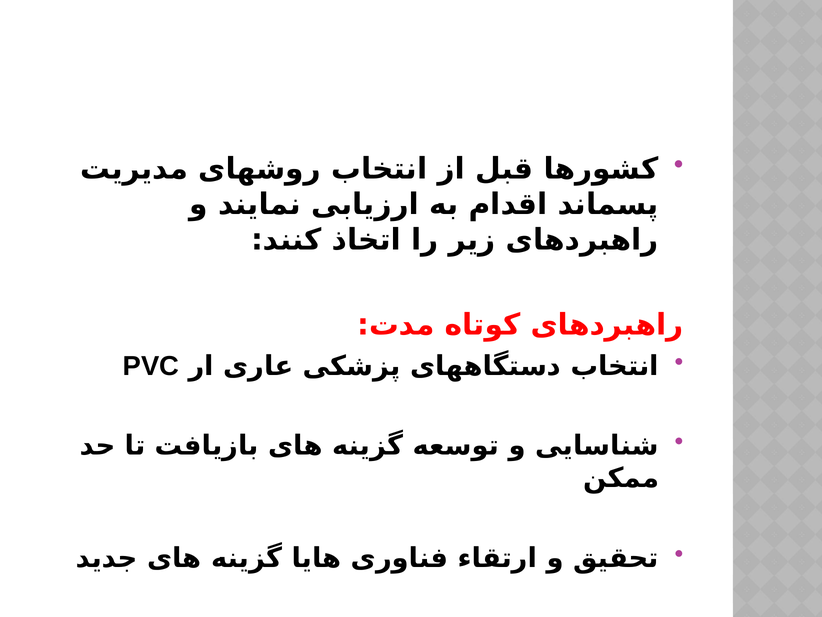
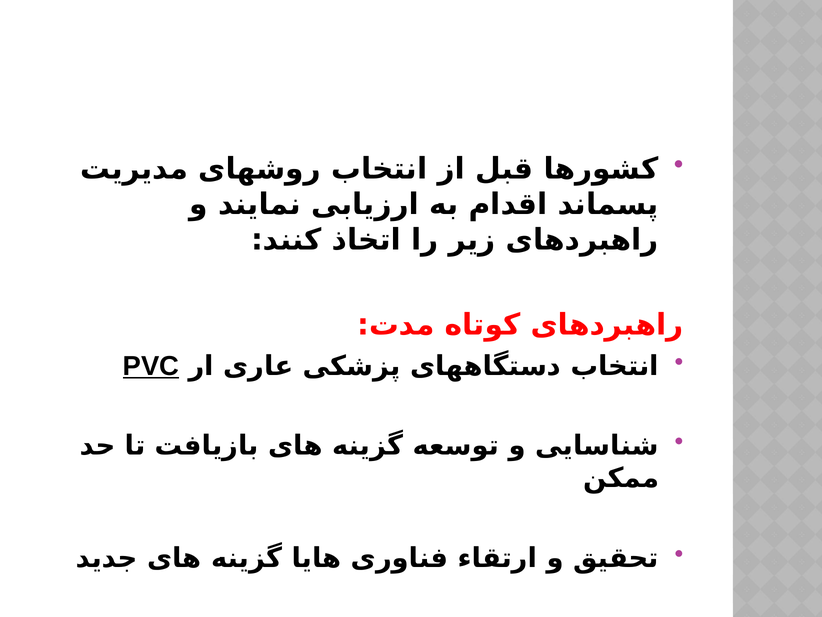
PVC underline: none -> present
